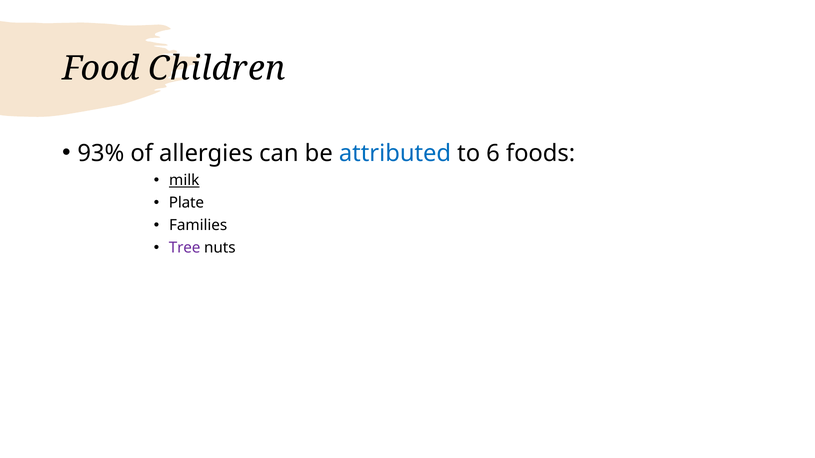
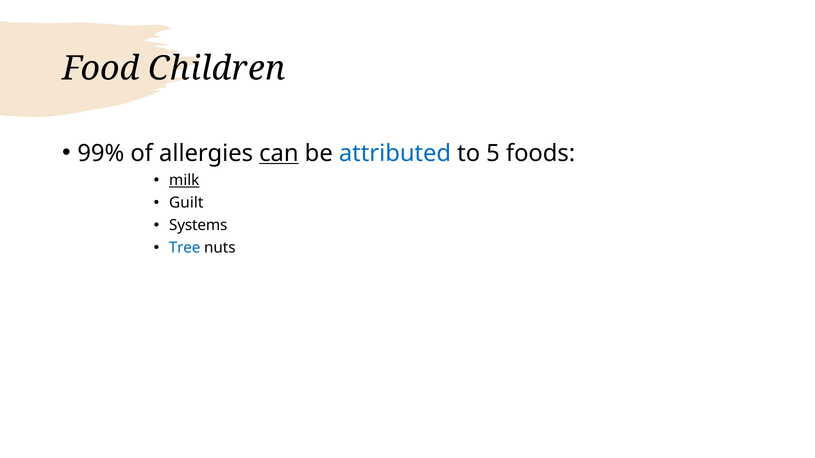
93%: 93% -> 99%
can underline: none -> present
6: 6 -> 5
Plate: Plate -> Guilt
Families: Families -> Systems
Tree colour: purple -> blue
